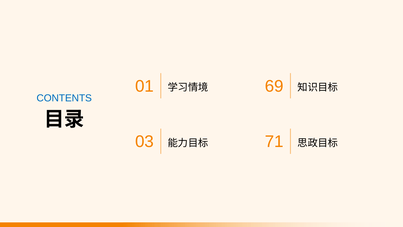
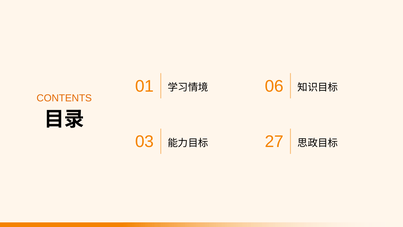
69: 69 -> 06
CONTENTS colour: blue -> orange
71: 71 -> 27
